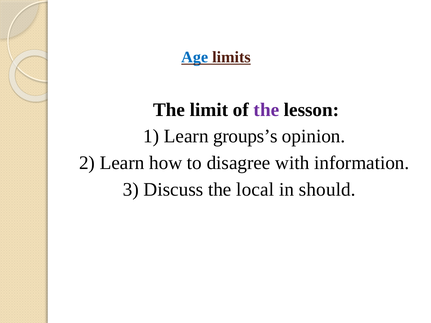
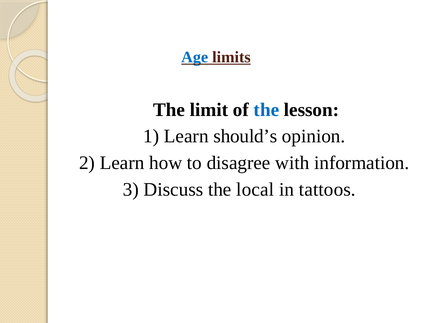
the at (266, 110) colour: purple -> blue
groups’s: groups’s -> should’s
should: should -> tattoos
